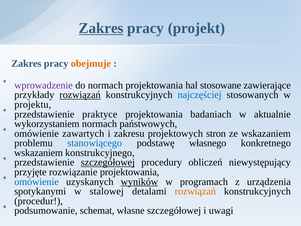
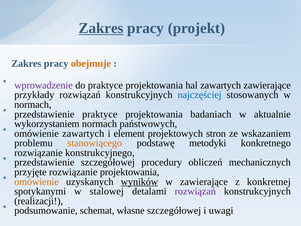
do normach: normach -> praktyce
hal stosowane: stosowane -> zawartych
rozwiązań at (80, 95) underline: present -> none
projektu at (33, 104): projektu -> normach
zakresu: zakresu -> element
stanowiącego colour: blue -> orange
własnego: własnego -> metodyki
wskazaniem at (39, 153): wskazaniem -> rozwiązanie
szczegółowej at (108, 162) underline: present -> none
niewystępujący: niewystępujący -> mechanicznych
omówienie at (37, 182) colour: blue -> orange
w programach: programach -> zawierające
urządzenia: urządzenia -> konkretnej
rozwiązań at (195, 191) colour: orange -> purple
procedur: procedur -> realizacji
